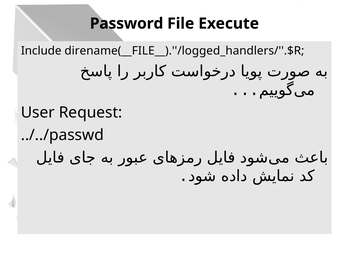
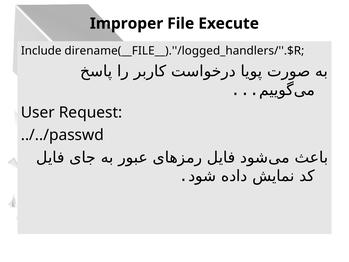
Password: Password -> Improper
